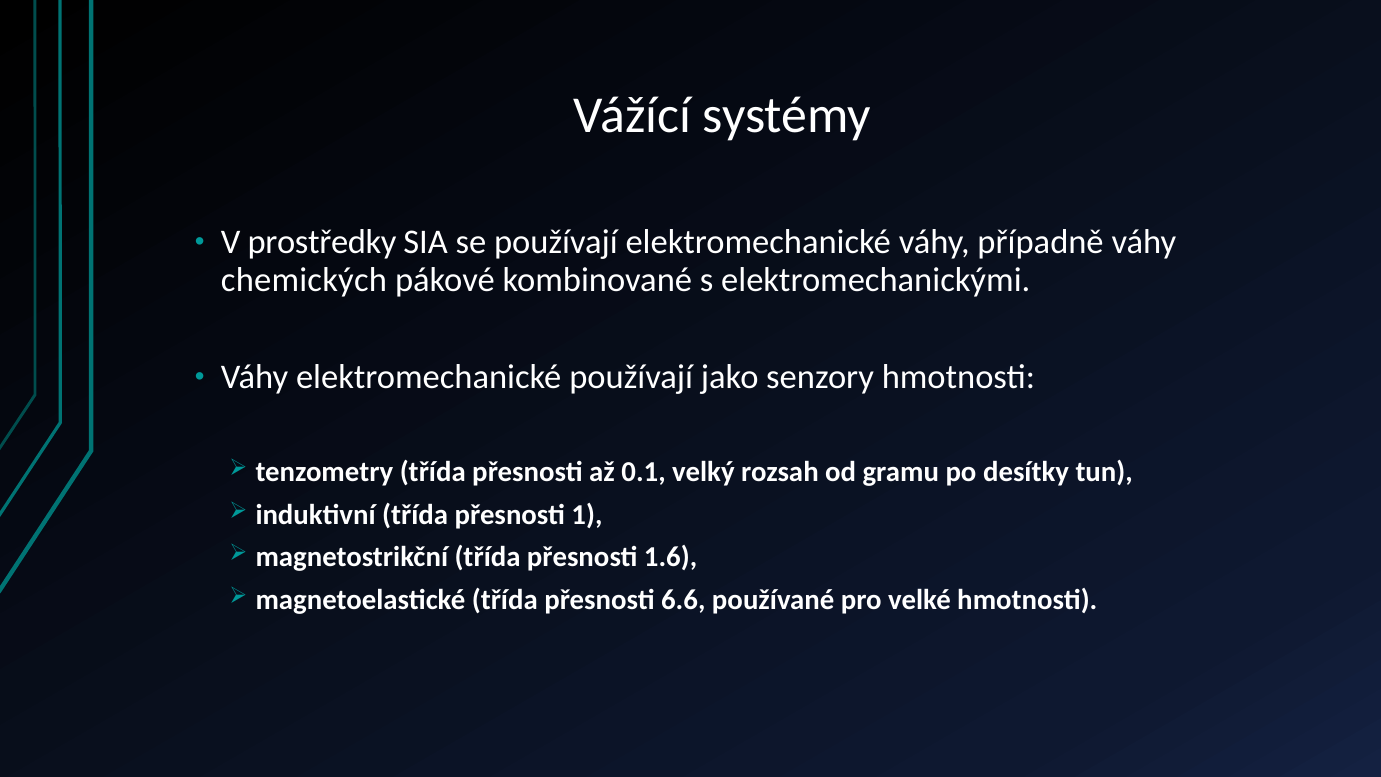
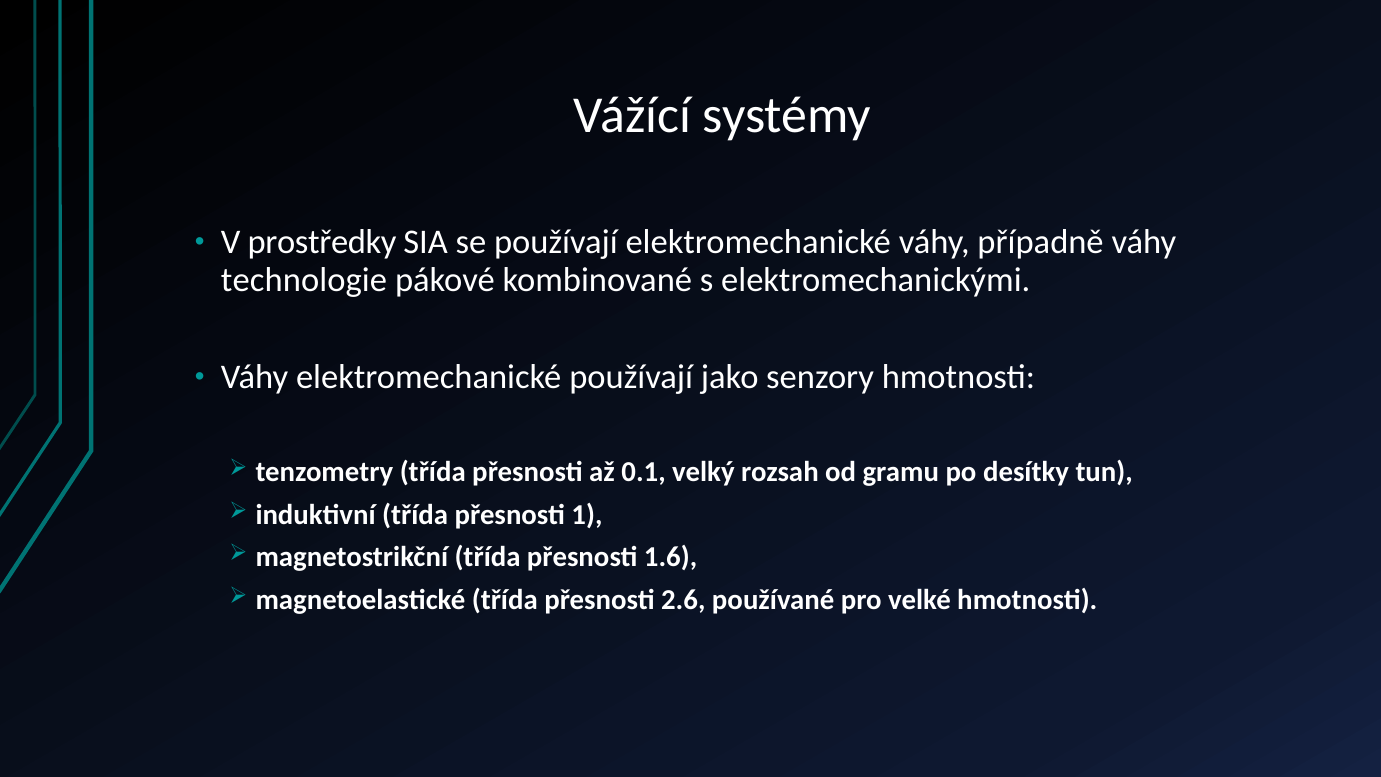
chemických: chemických -> technologie
6.6: 6.6 -> 2.6
